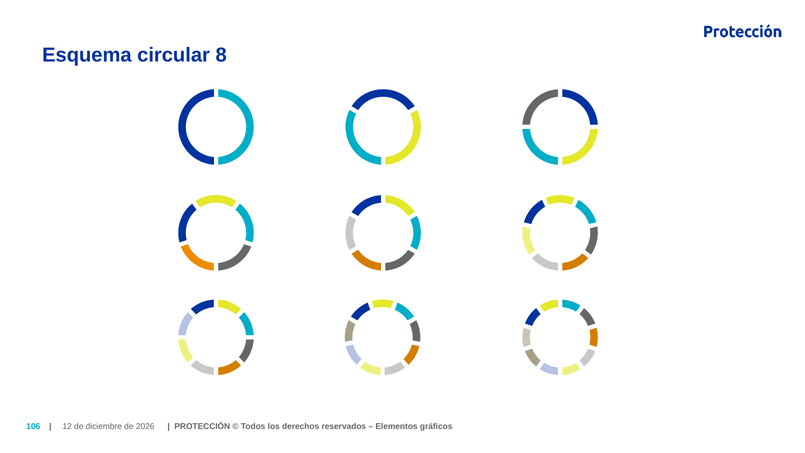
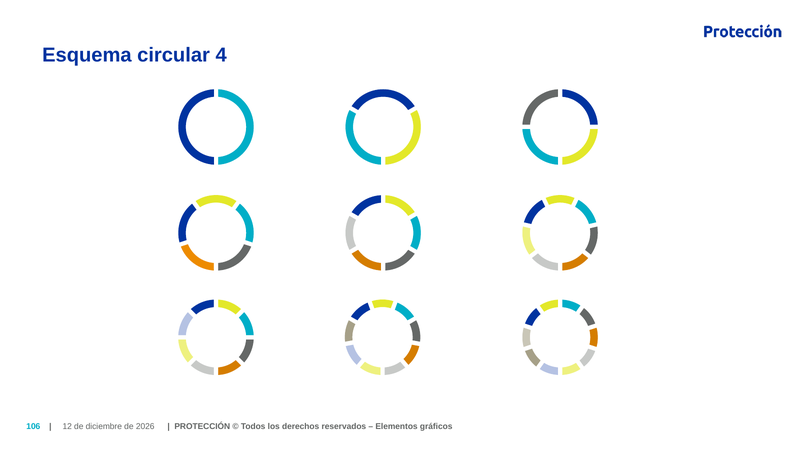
8: 8 -> 4
